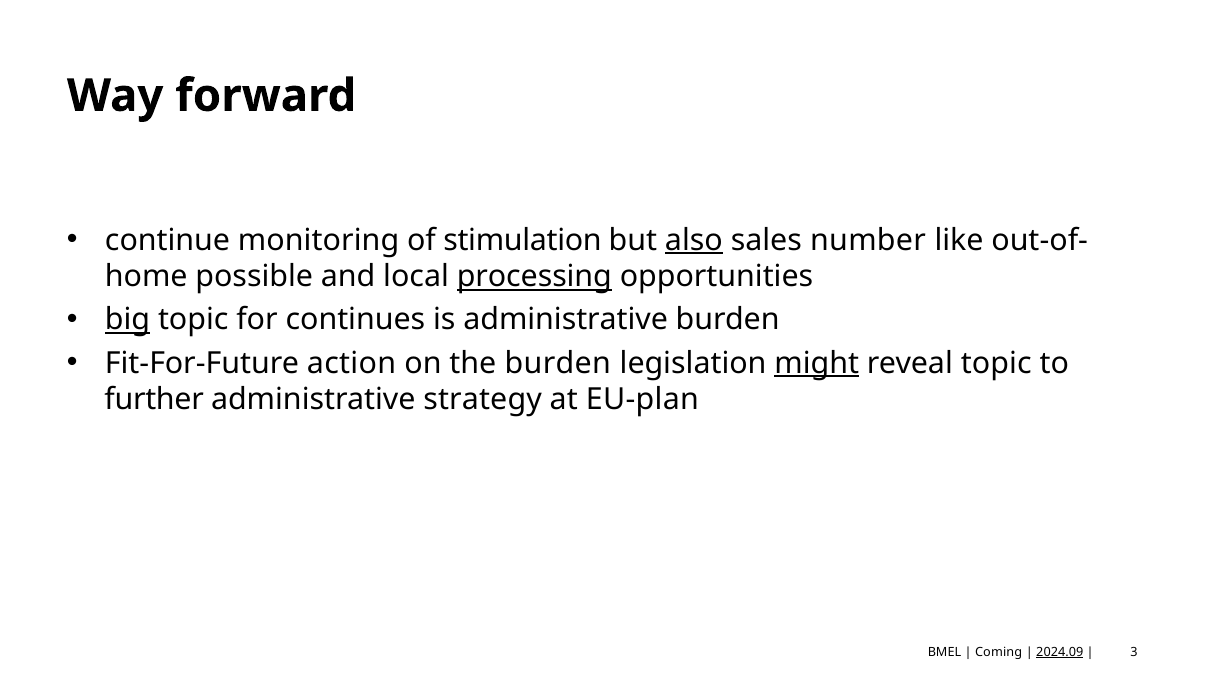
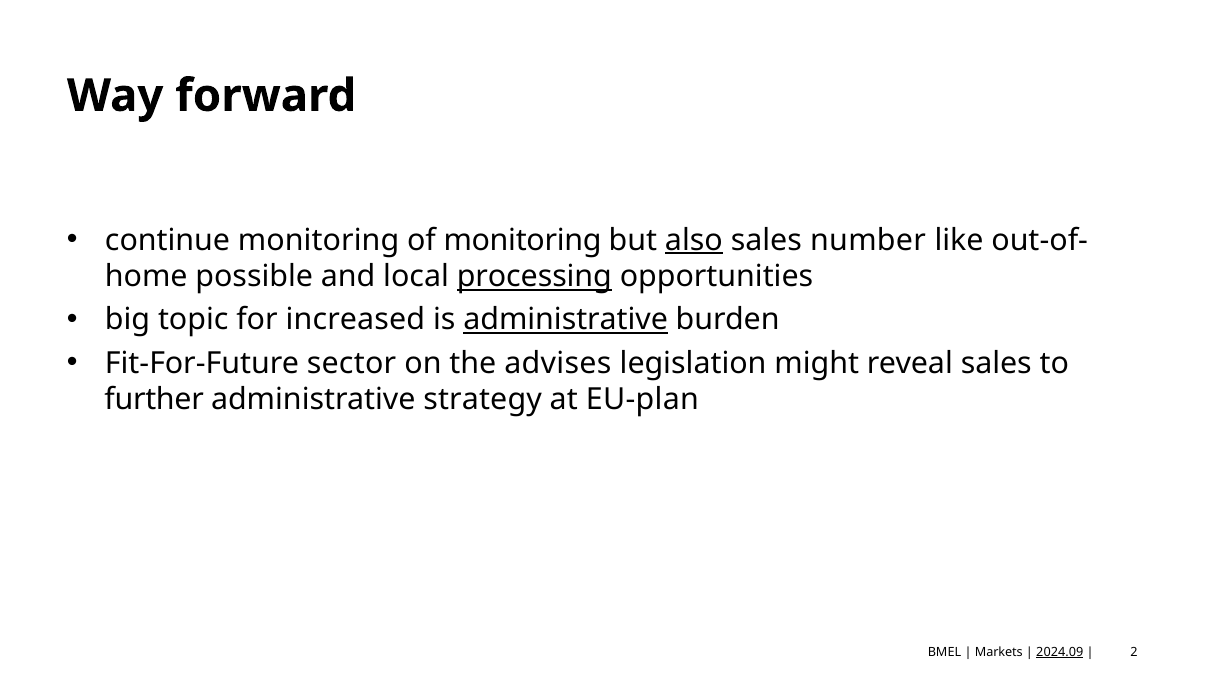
of stimulation: stimulation -> monitoring
big underline: present -> none
continues: continues -> increased
administrative at (566, 320) underline: none -> present
action: action -> sector
the burden: burden -> advises
might underline: present -> none
reveal topic: topic -> sales
Coming: Coming -> Markets
3: 3 -> 2
